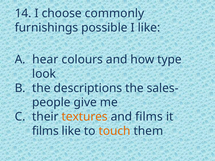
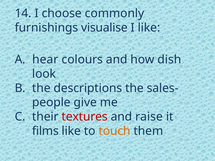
possible: possible -> visualise
type: type -> dish
textures colour: orange -> red
and films: films -> raise
